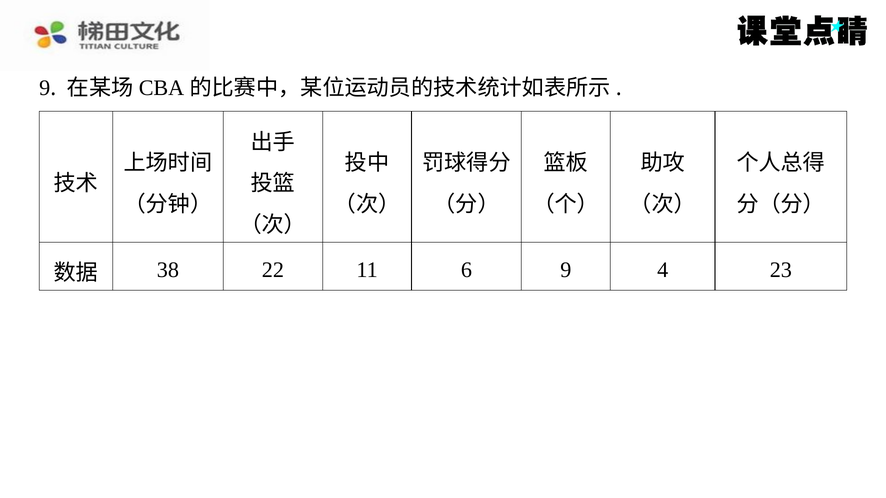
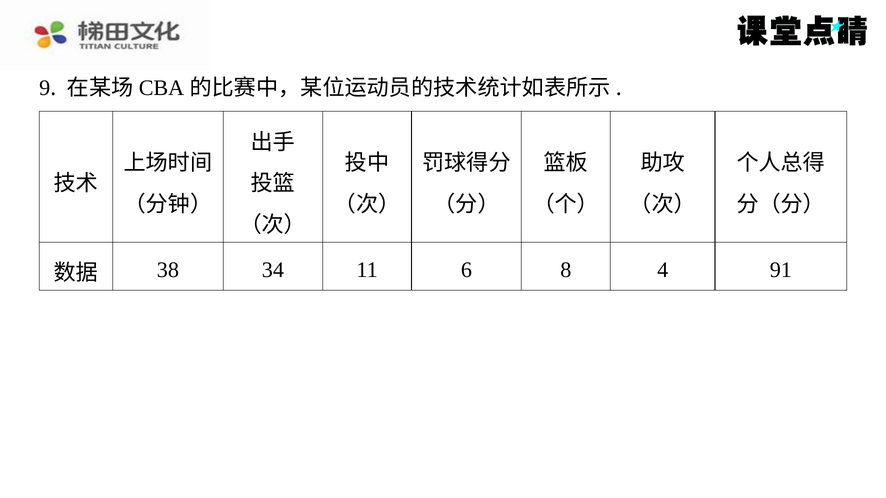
22: 22 -> 34
6 9: 9 -> 8
23: 23 -> 91
